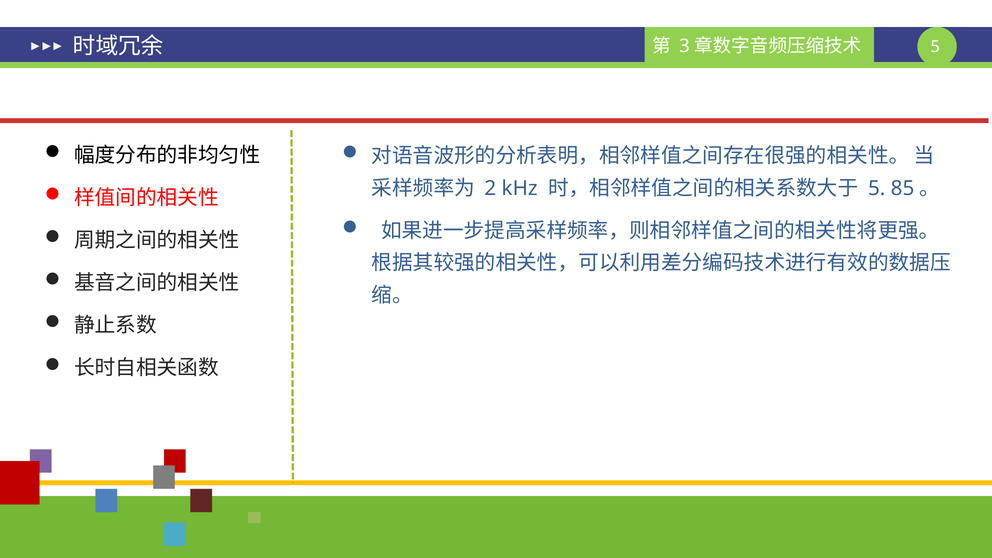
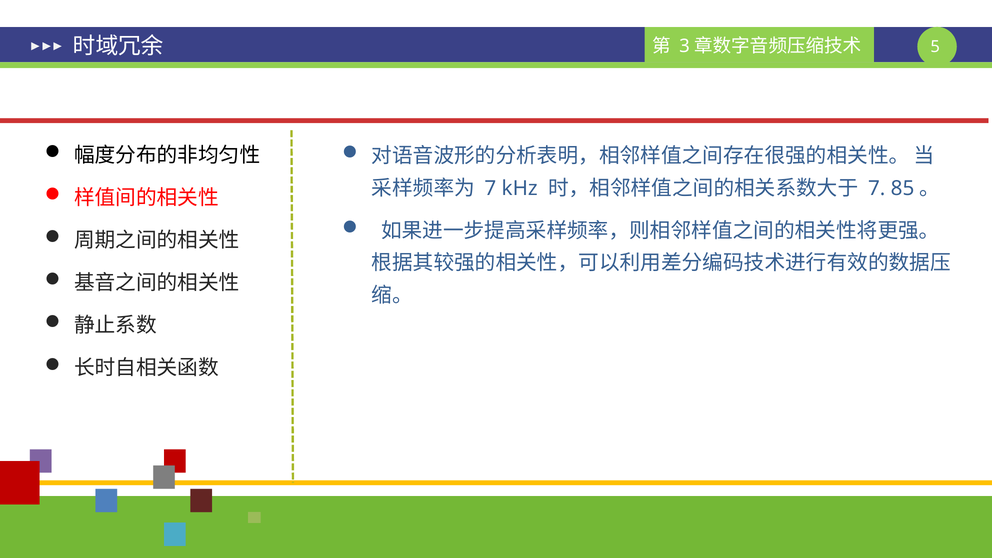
2 at (490, 188): 2 -> 7
5 at (877, 188): 5 -> 7
